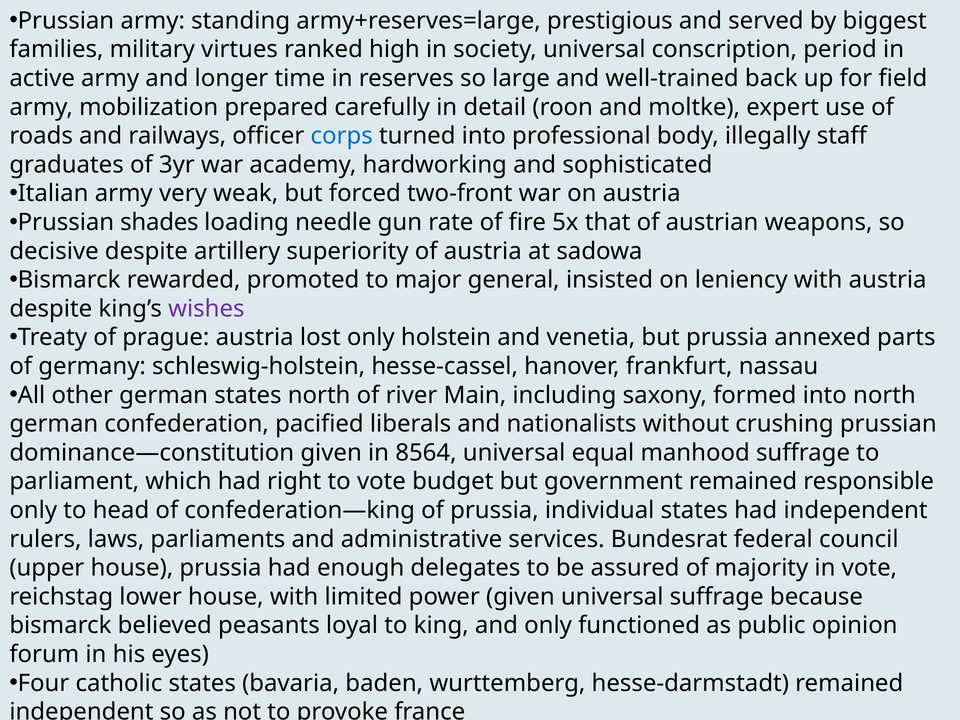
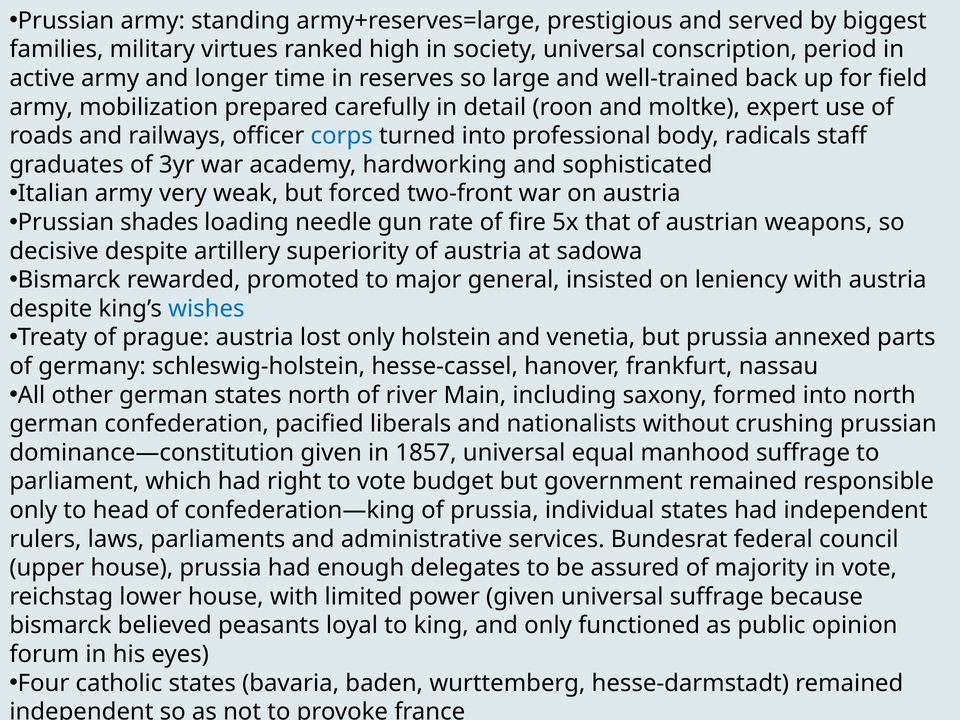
illegally: illegally -> radicals
wishes colour: purple -> blue
8564: 8564 -> 1857
